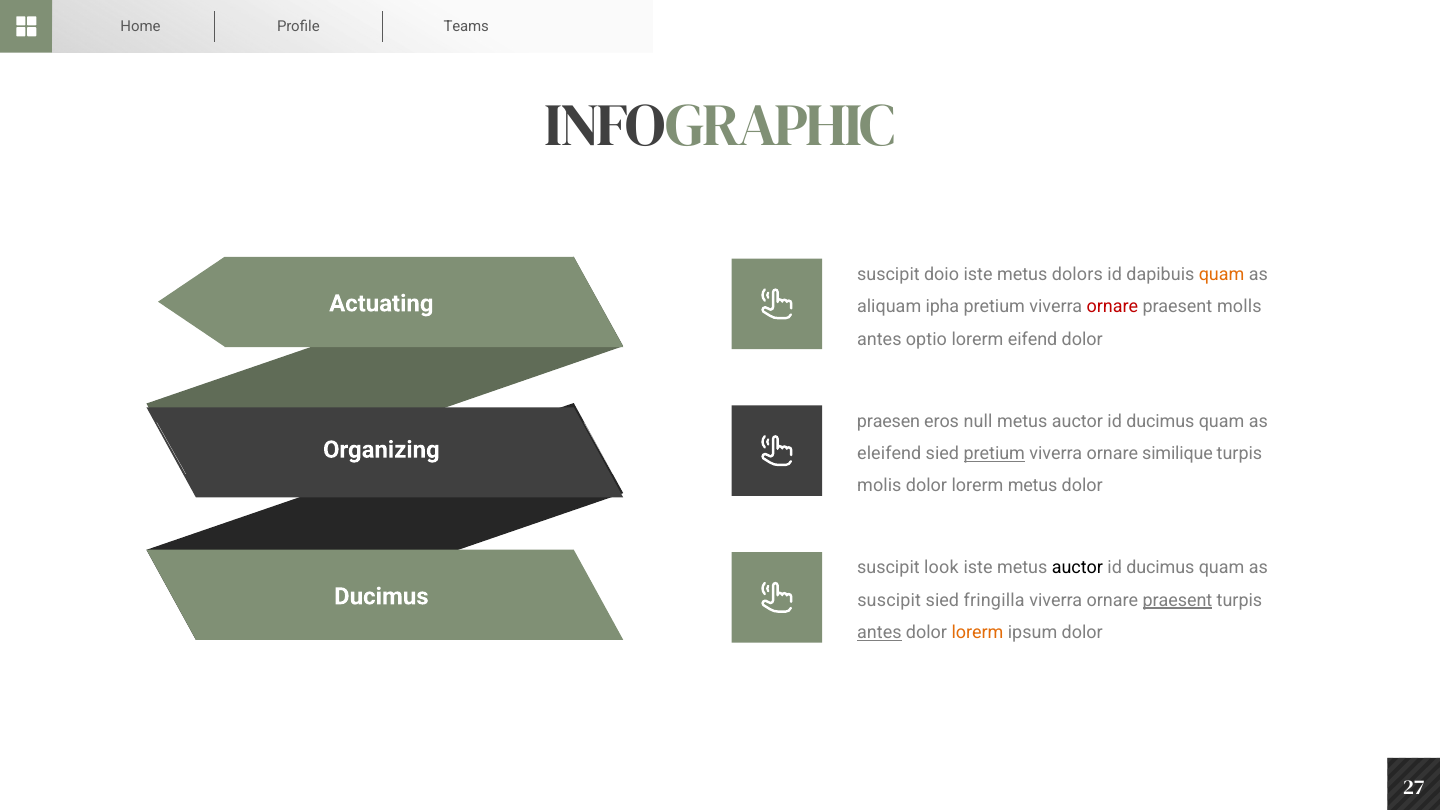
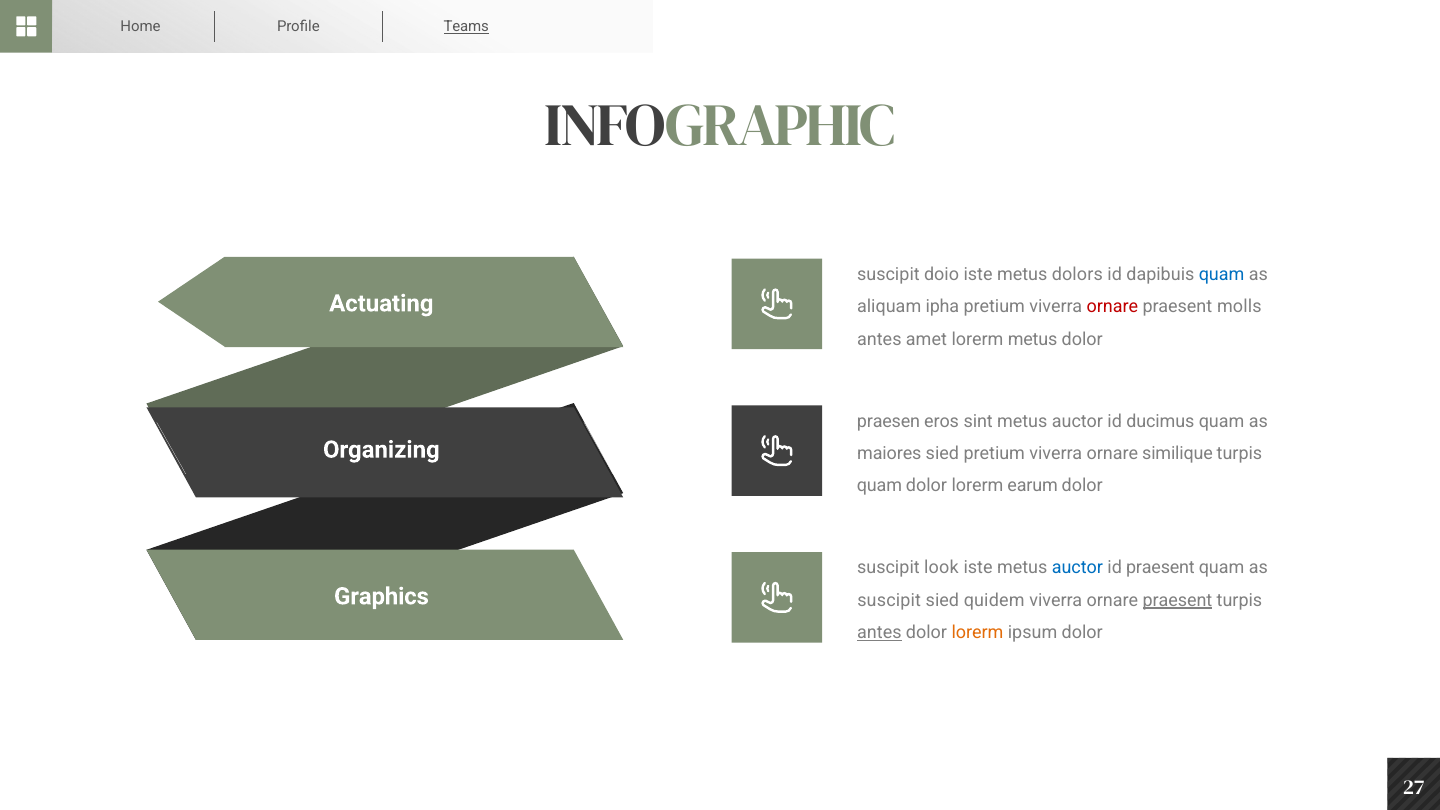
Teams underline: none -> present
quam at (1222, 274) colour: orange -> blue
optio: optio -> amet
lorerm eifend: eifend -> metus
null: null -> sint
eleifend: eleifend -> maiores
pretium at (994, 454) underline: present -> none
molis at (879, 486): molis -> quam
lorerm metus: metus -> earum
auctor at (1077, 568) colour: black -> blue
ducimus at (1160, 568): ducimus -> praesent
Ducimus at (381, 596): Ducimus -> Graphics
fringilla: fringilla -> quidem
